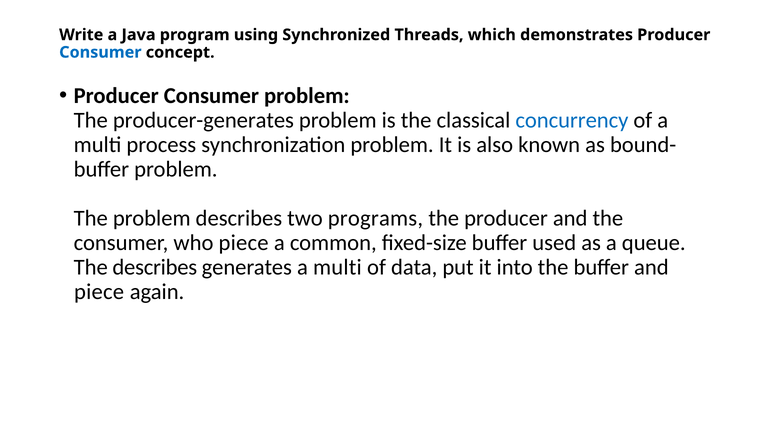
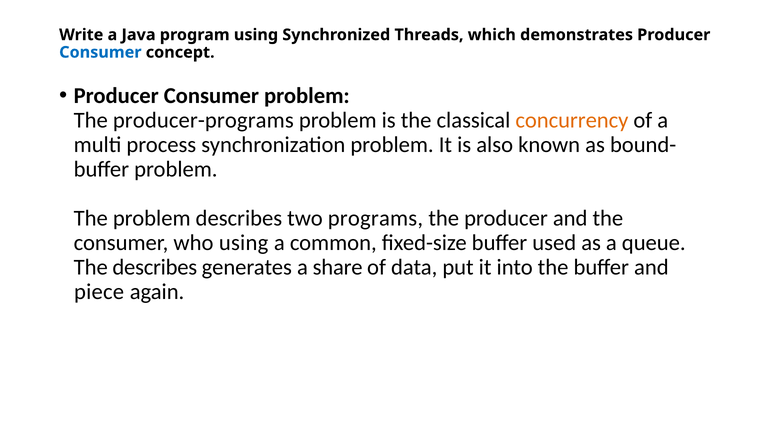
producer-generates: producer-generates -> producer-programs
concurrency colour: blue -> orange
who piece: piece -> using
generates a multi: multi -> share
